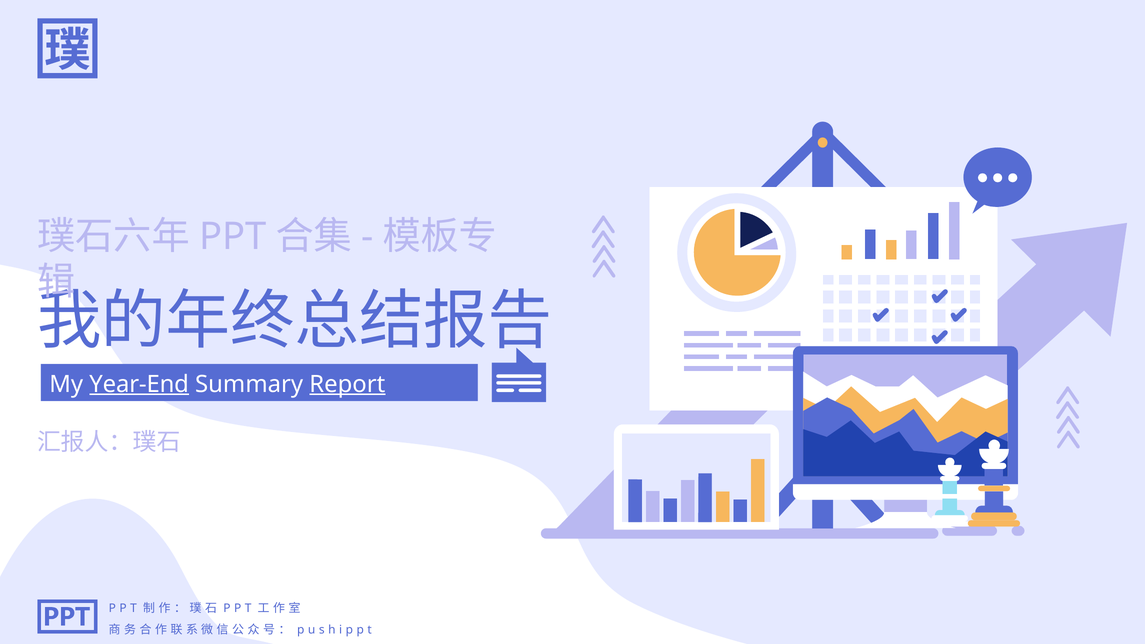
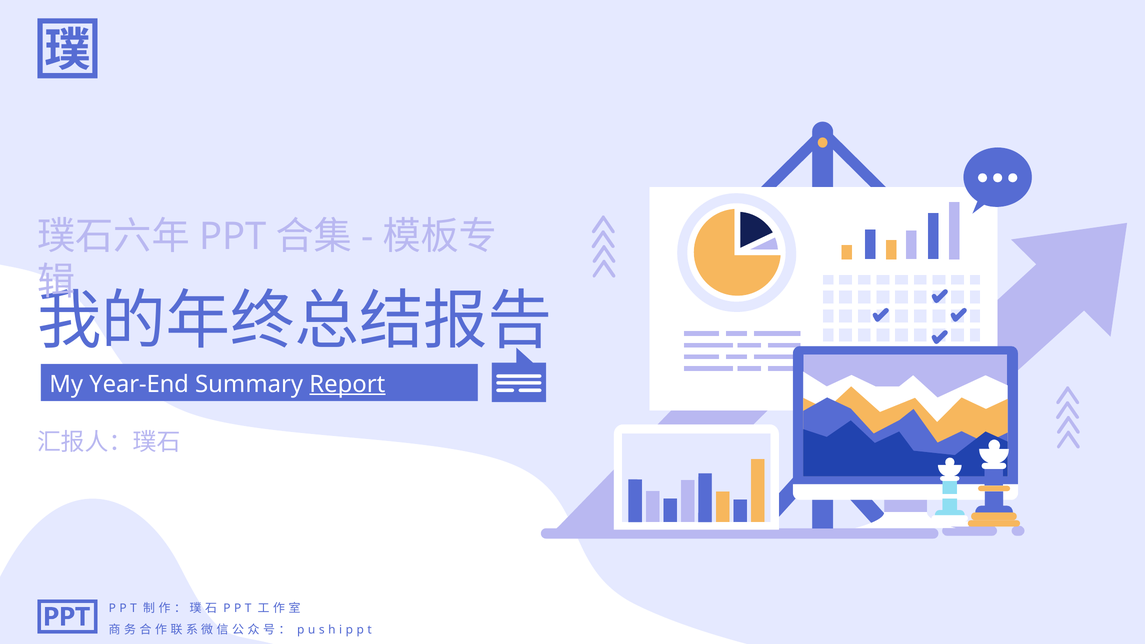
Year-End underline: present -> none
